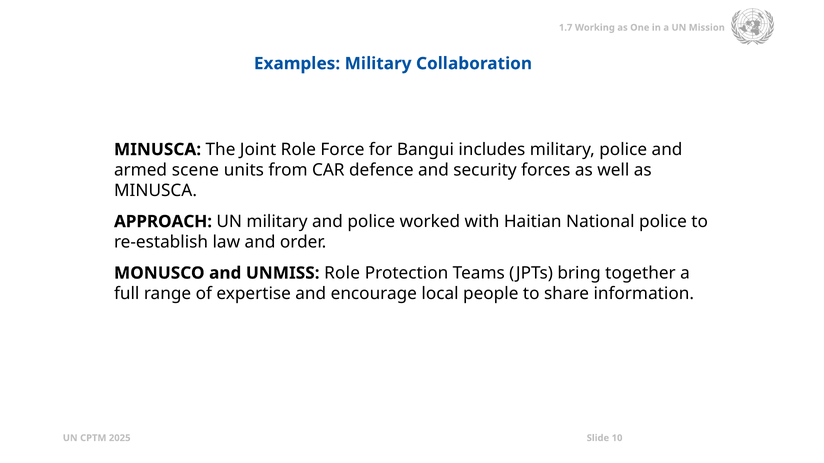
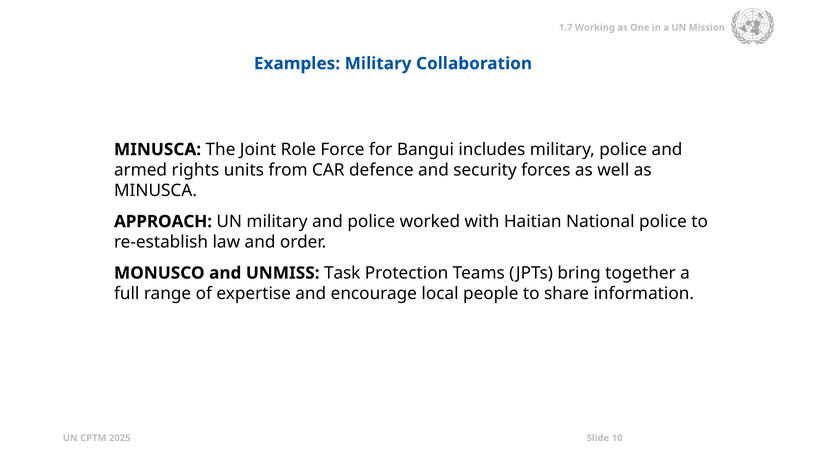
scene: scene -> rights
UNMISS Role: Role -> Task
